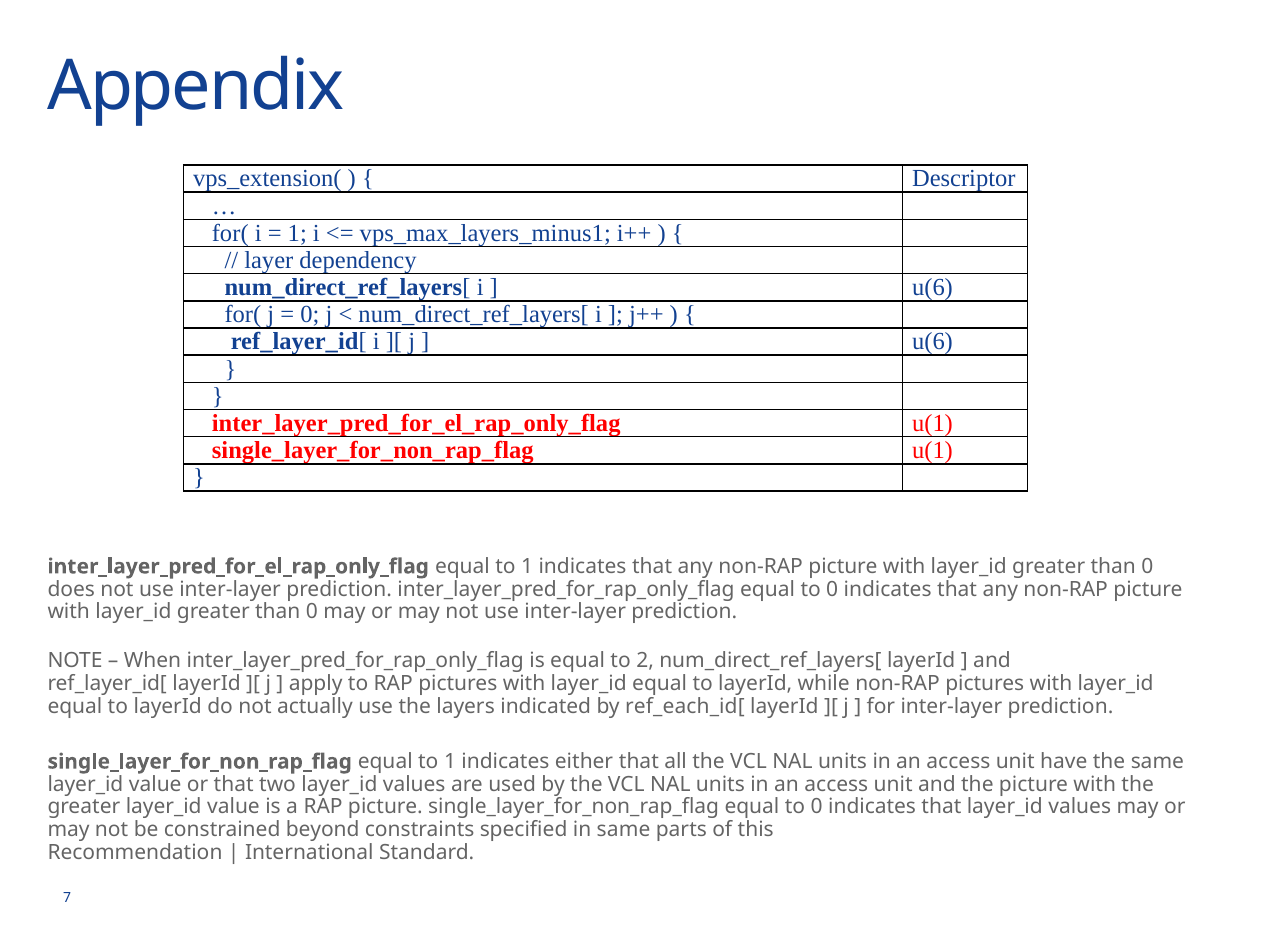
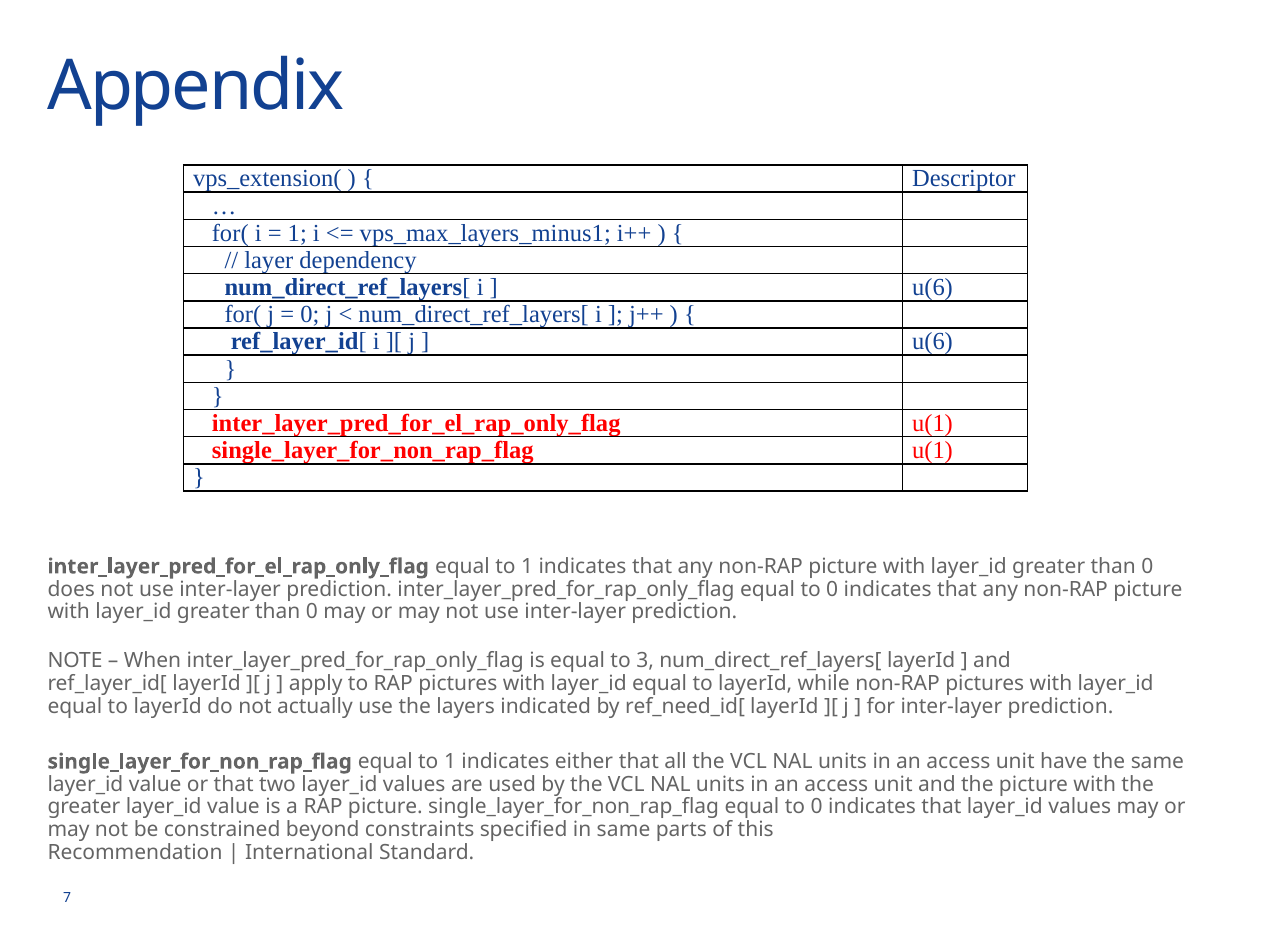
2: 2 -> 3
ref_each_id[: ref_each_id[ -> ref_need_id[
